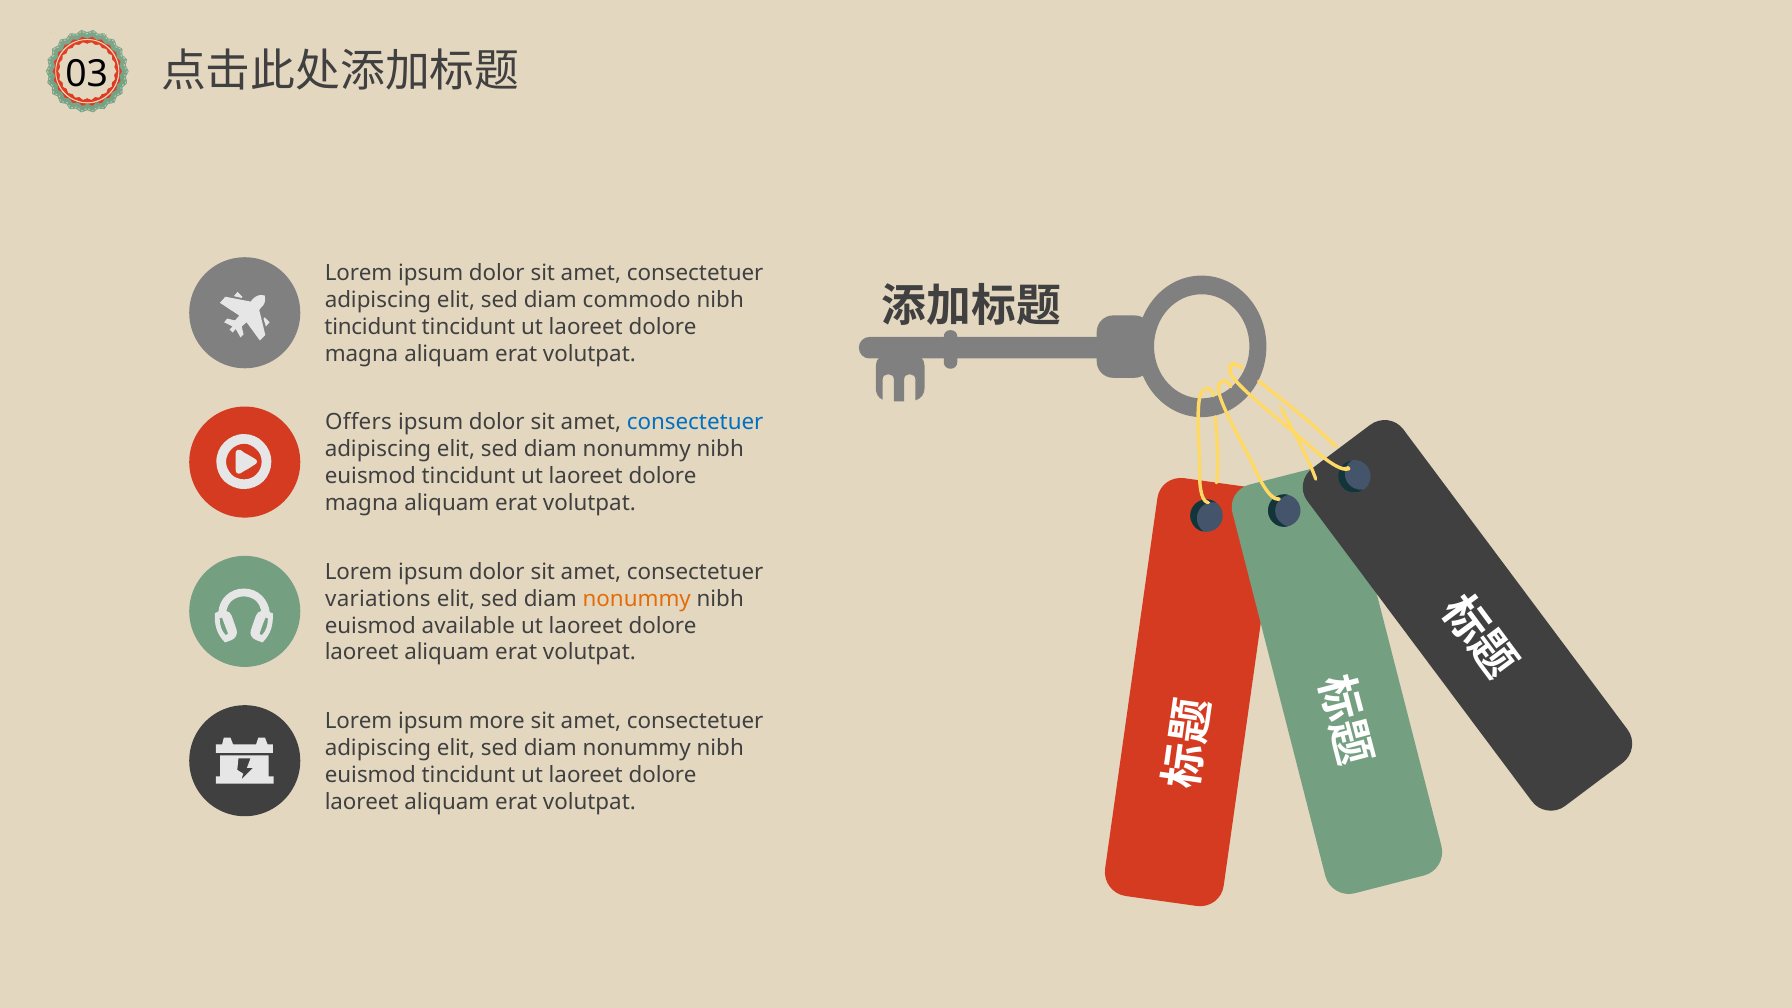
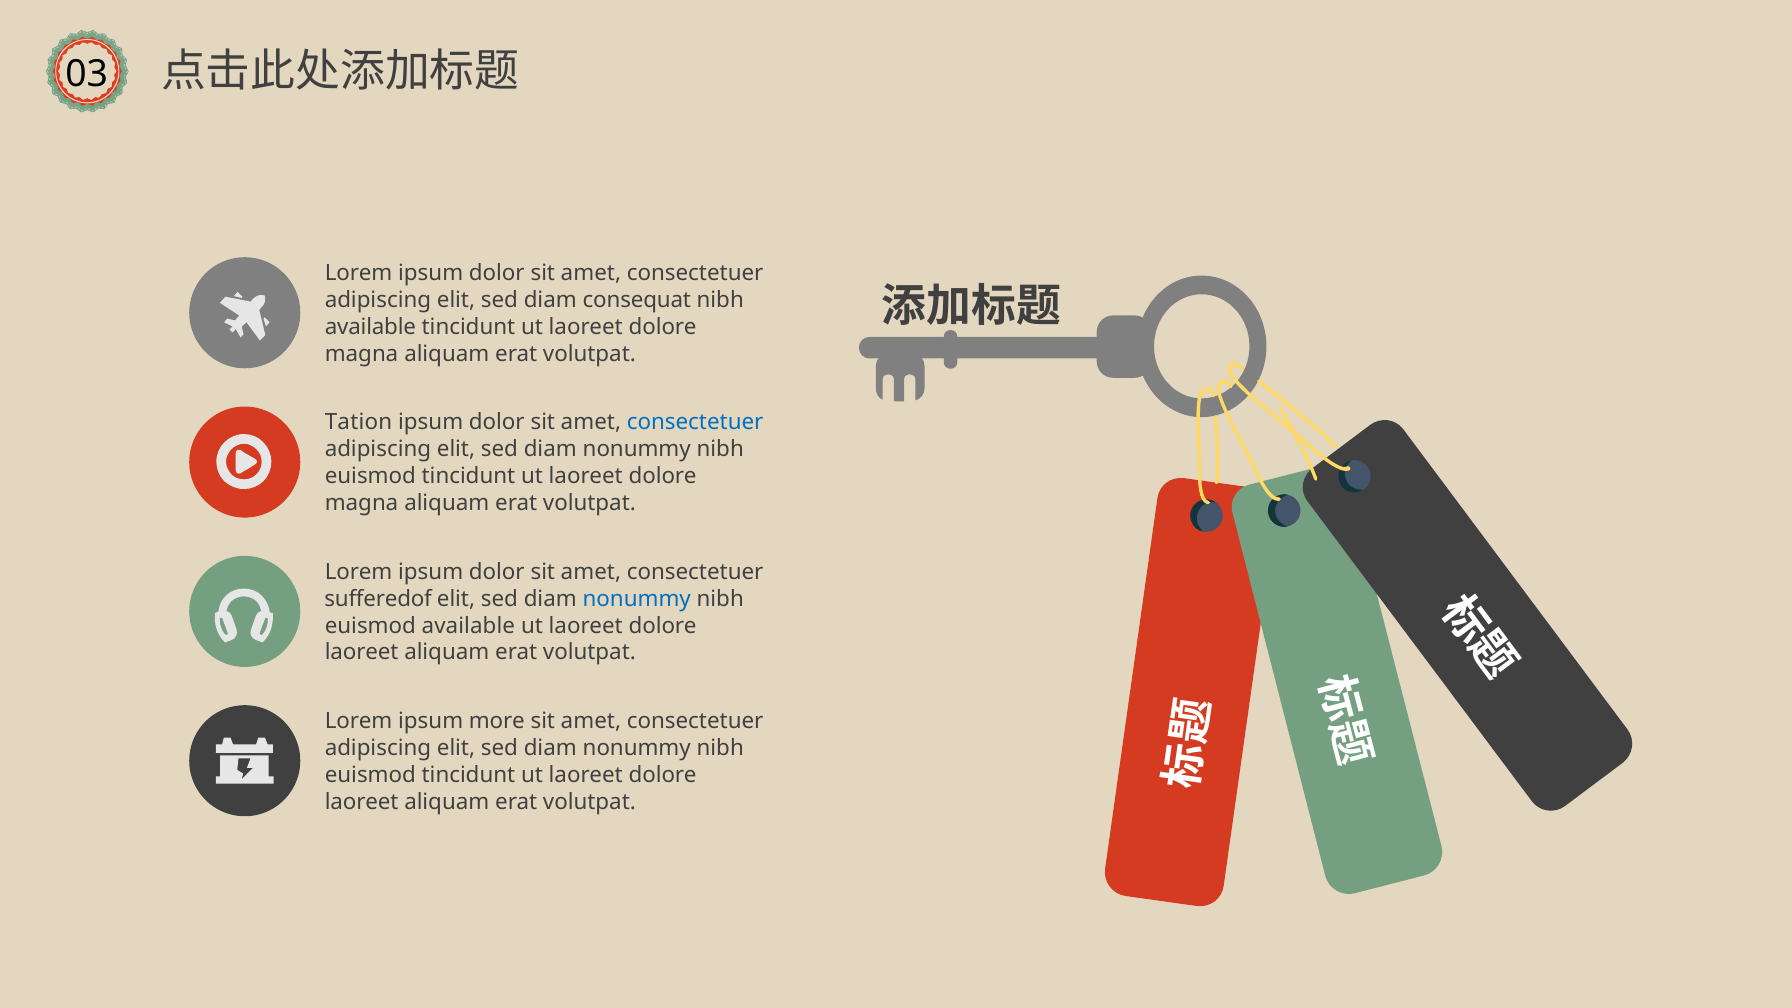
commodo: commodo -> consequat
tincidunt at (370, 327): tincidunt -> available
Offers: Offers -> Tation
variations: variations -> sufferedof
nonummy at (637, 599) colour: orange -> blue
